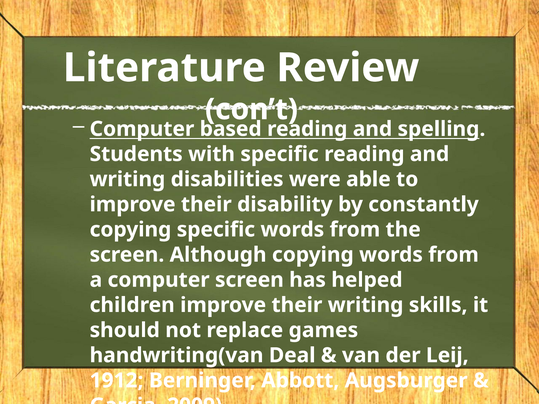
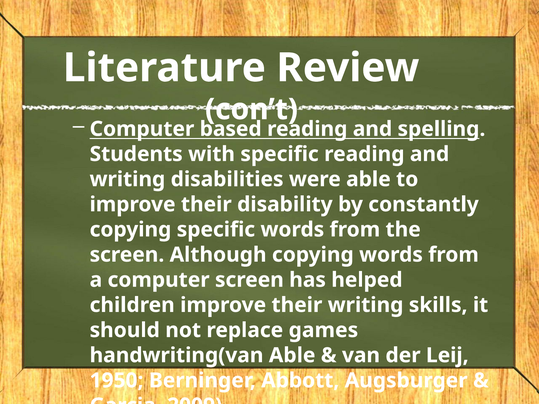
handwriting(van Deal: Deal -> Able
1912: 1912 -> 1950
